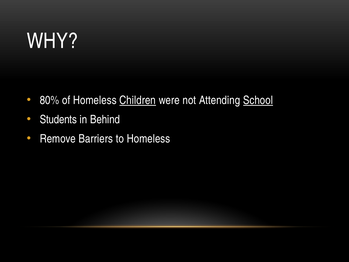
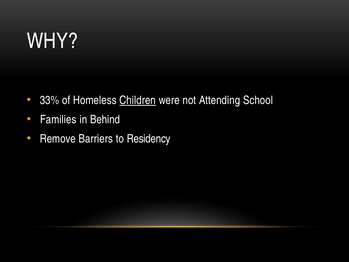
80%: 80% -> 33%
School underline: present -> none
Students: Students -> Families
to Homeless: Homeless -> Residency
